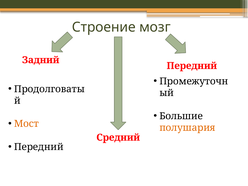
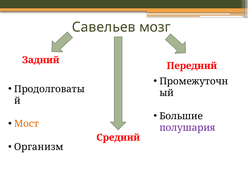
Строение: Строение -> Савельев
полушария colour: orange -> purple
Передний at (39, 147): Передний -> Организм
